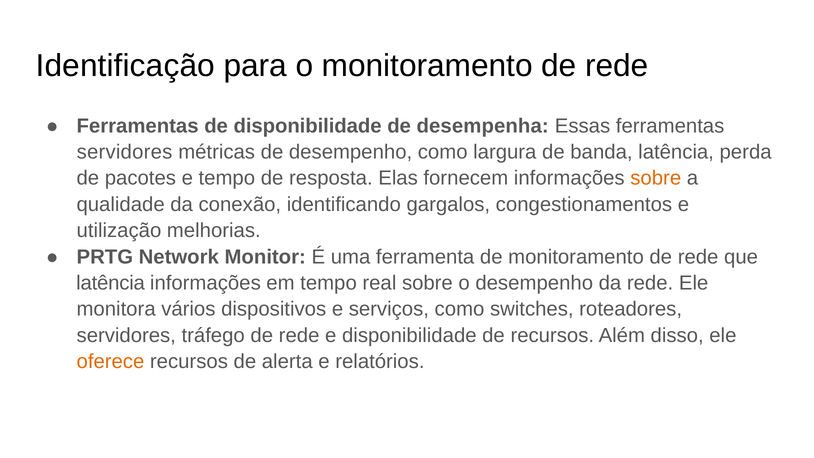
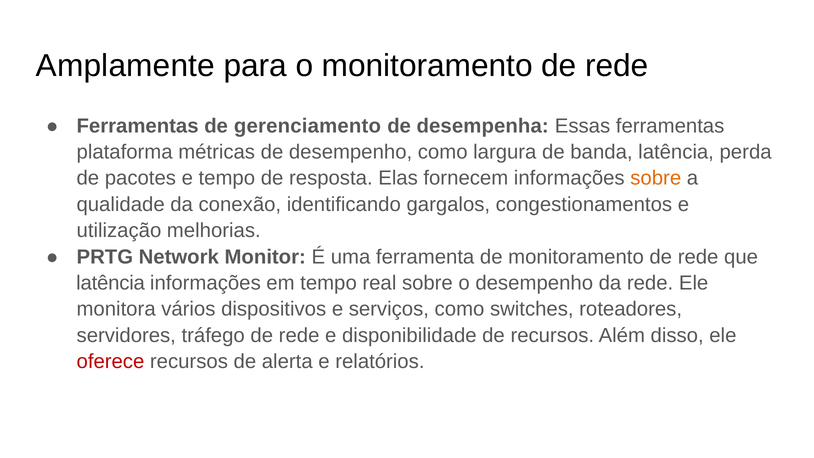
Identificação: Identificação -> Amplamente
de disponibilidade: disponibilidade -> gerenciamento
servidores at (124, 152): servidores -> plataforma
oferece colour: orange -> red
